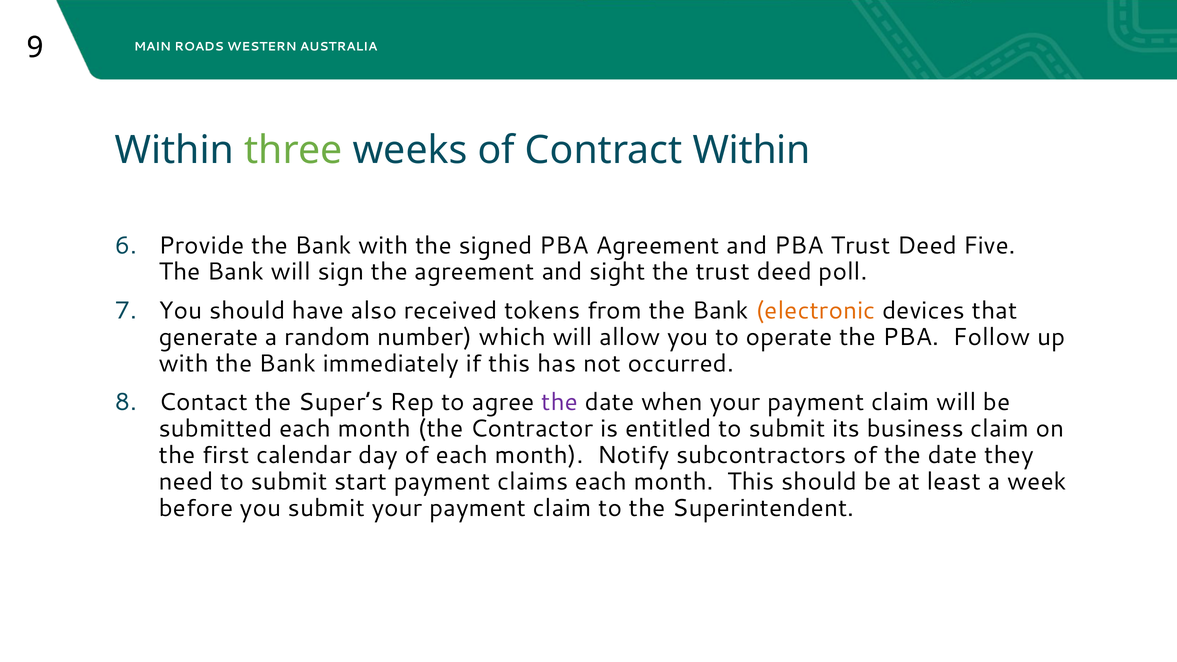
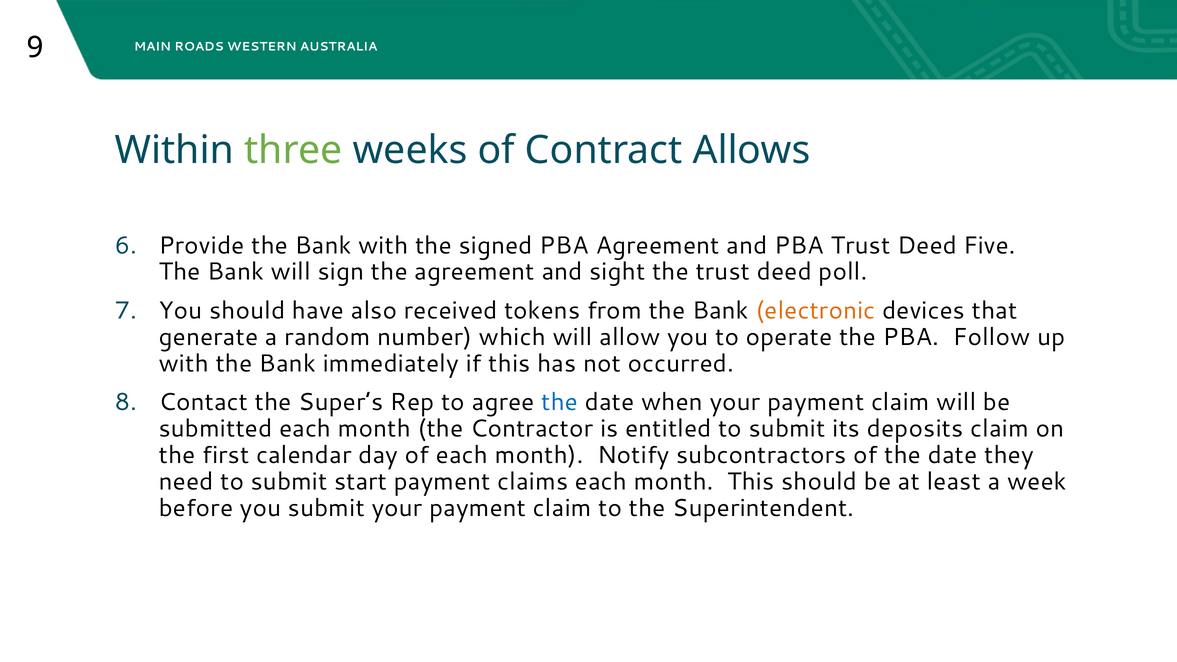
Contract Within: Within -> Allows
the at (560, 402) colour: purple -> blue
business: business -> deposits
